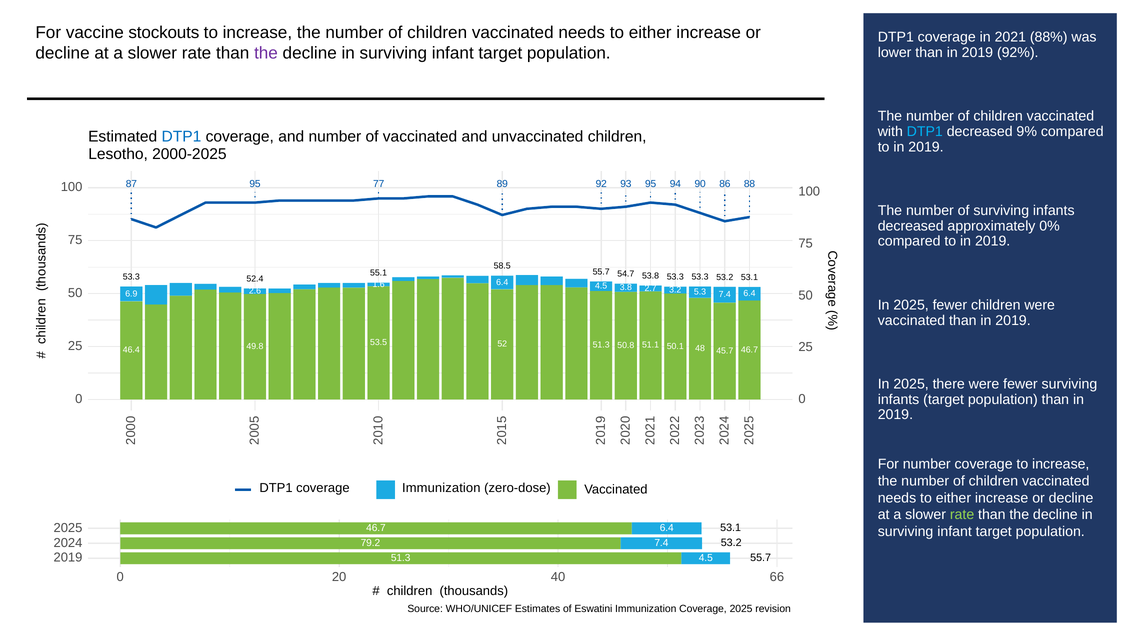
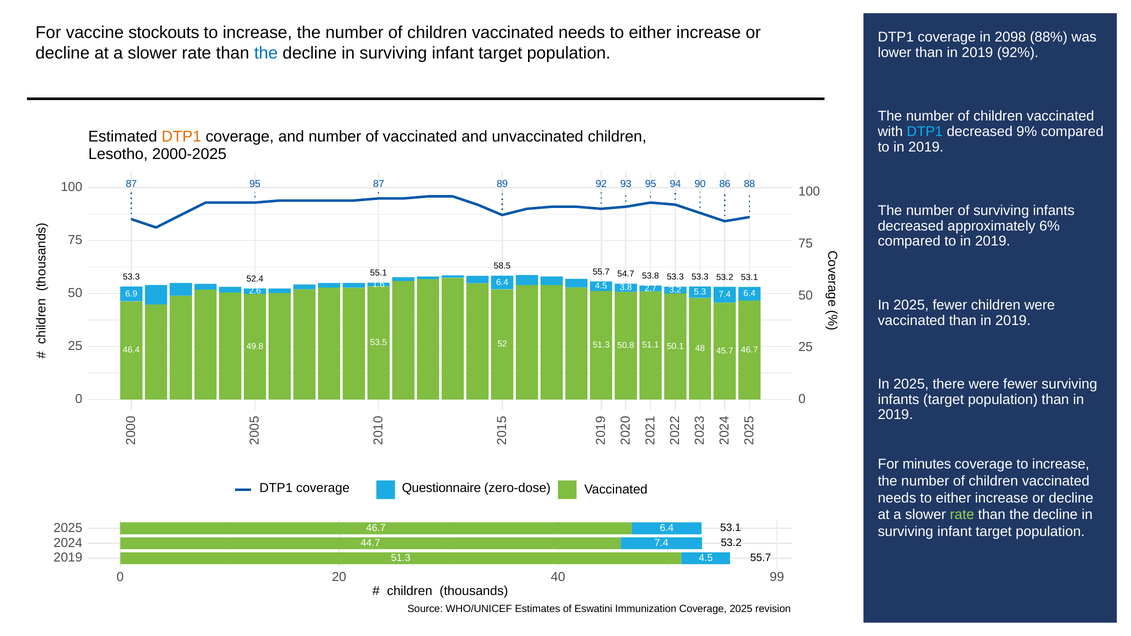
2021: 2021 -> 2098
the at (266, 53) colour: purple -> blue
DTP1 at (181, 137) colour: blue -> orange
95 77: 77 -> 87
0%: 0% -> 6%
For number: number -> minutes
coverage Immunization: Immunization -> Questionnaire
79.2: 79.2 -> 44.7
66: 66 -> 99
